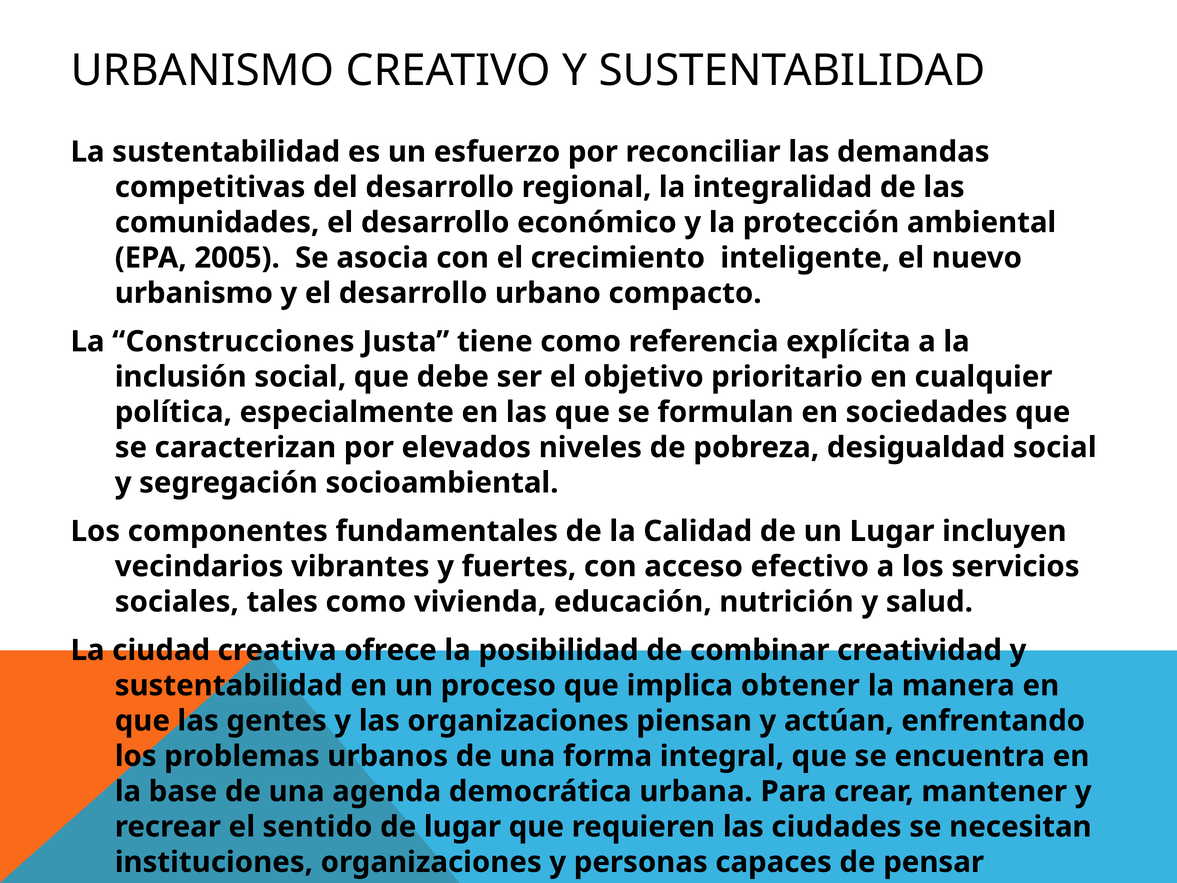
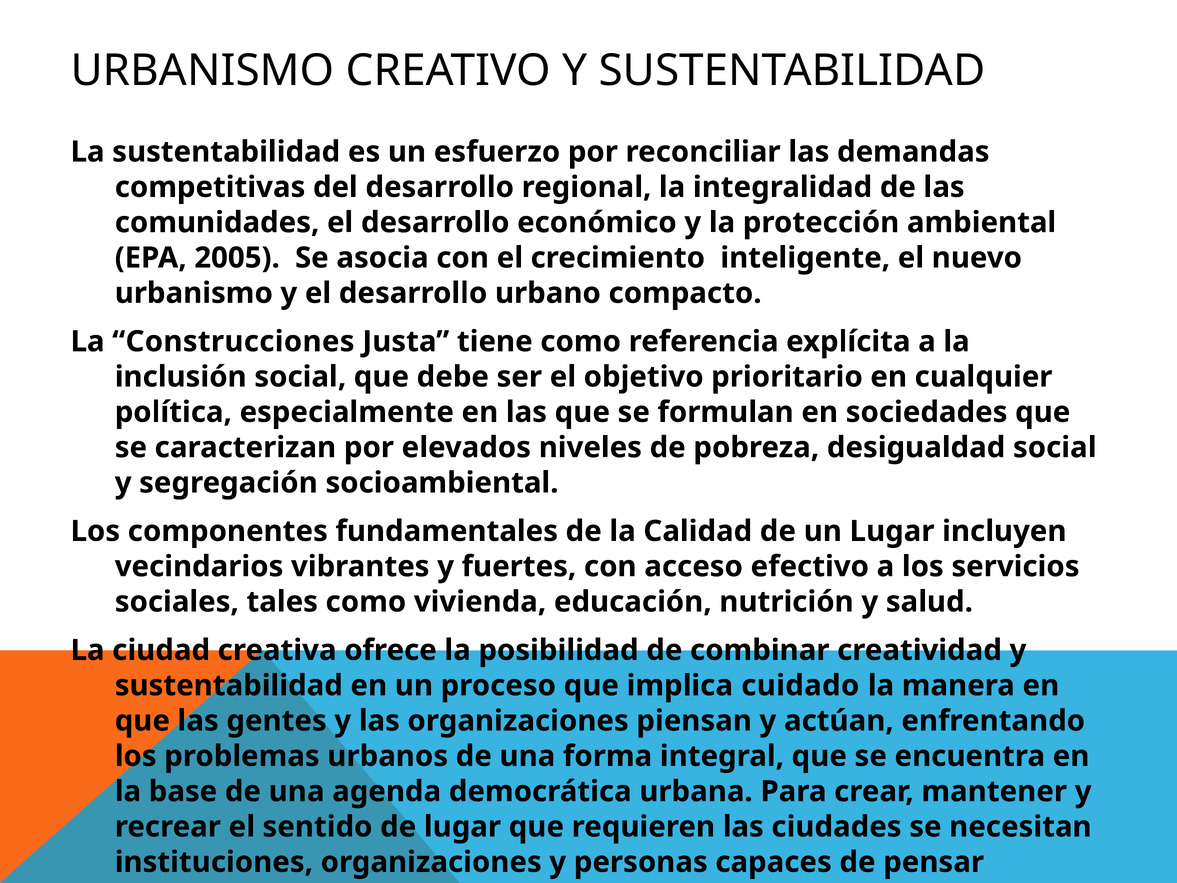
obtener: obtener -> cuidado
